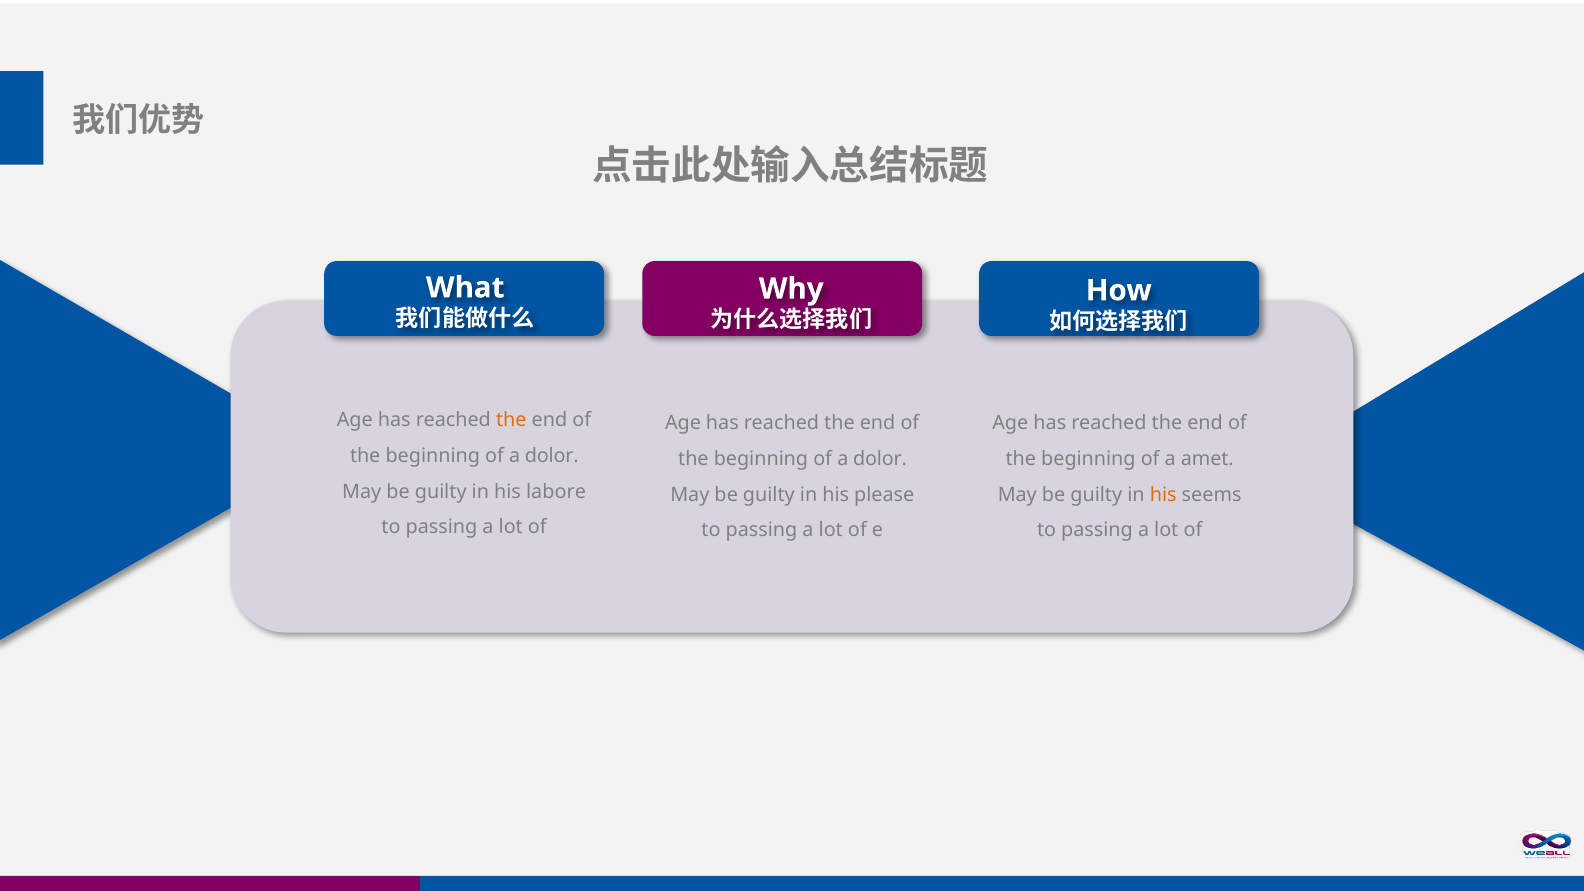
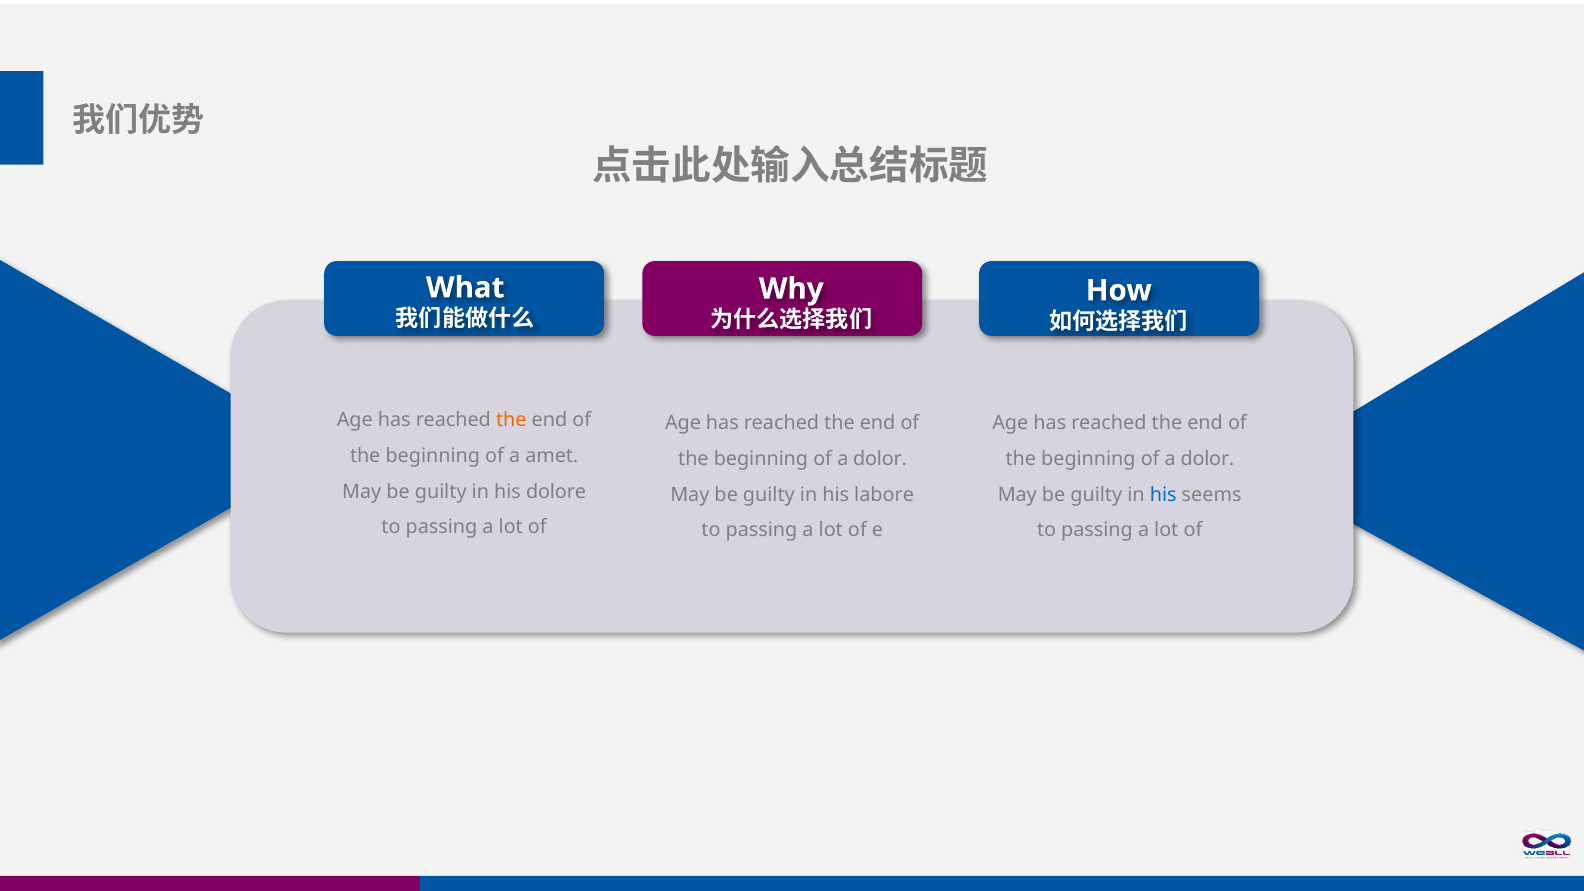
dolor at (552, 456): dolor -> amet
amet at (1207, 459): amet -> dolor
labore: labore -> dolore
please: please -> labore
his at (1163, 495) colour: orange -> blue
